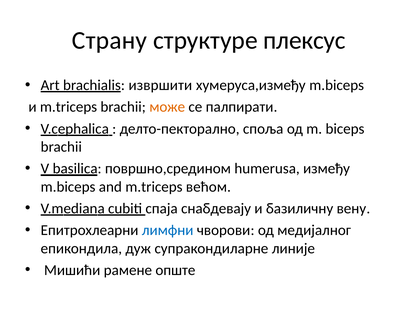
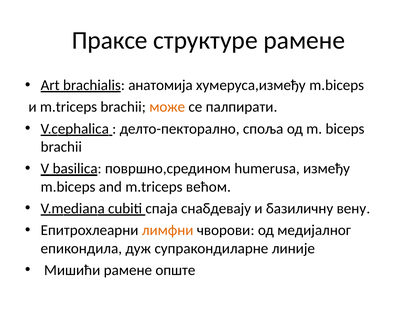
Страну: Страну -> Праксе
структуре плексус: плексус -> рамене
извршити: извршити -> анатомија
лимфни colour: blue -> orange
